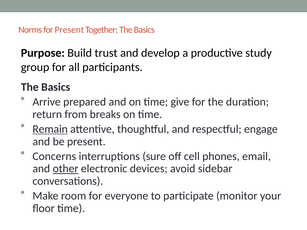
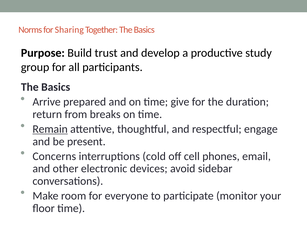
for Present: Present -> Sharing
sure: sure -> cold
other underline: present -> none
